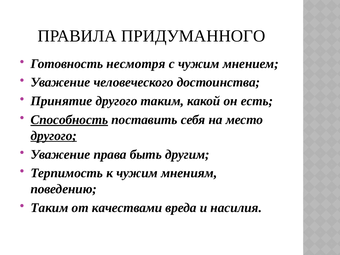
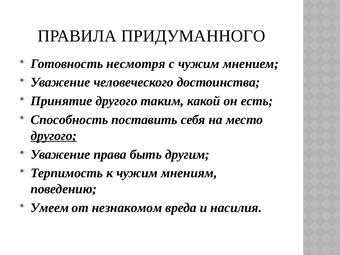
Способность underline: present -> none
Таким at (49, 208): Таким -> Умеем
качествами: качествами -> незнакомом
